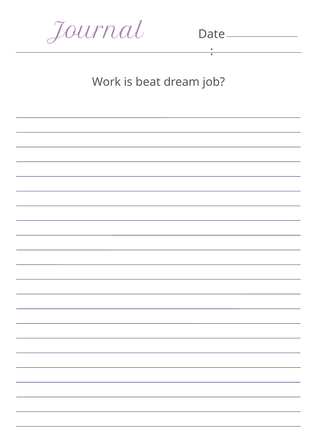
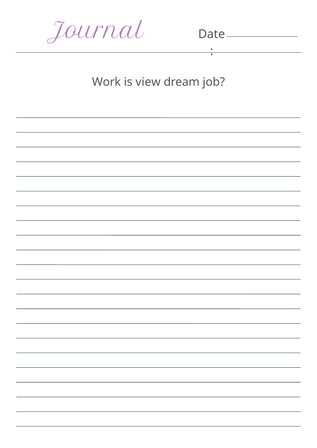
beat: beat -> view
